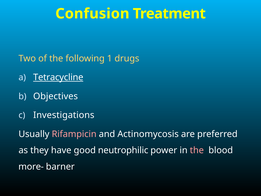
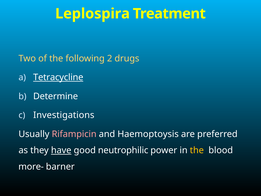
Confusion: Confusion -> Leplospira
1: 1 -> 2
Objectives: Objectives -> Determine
Actinomycosis: Actinomycosis -> Haemoptoysis
have underline: none -> present
the at (197, 150) colour: pink -> yellow
